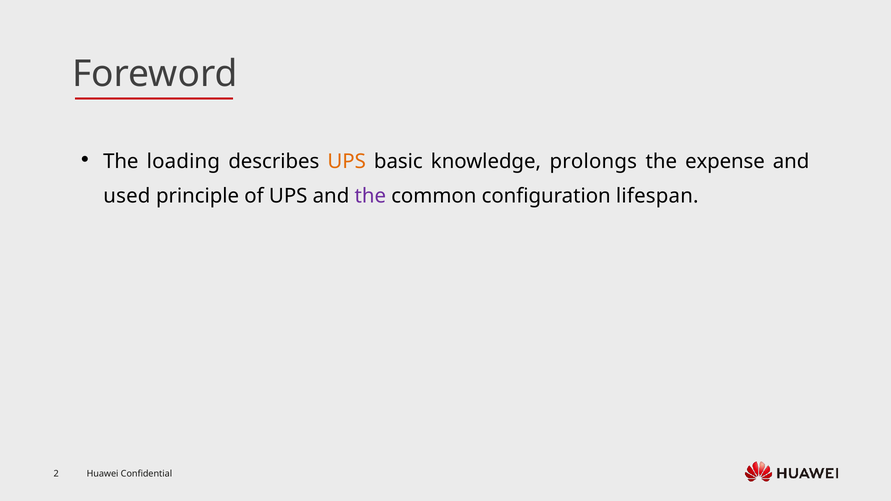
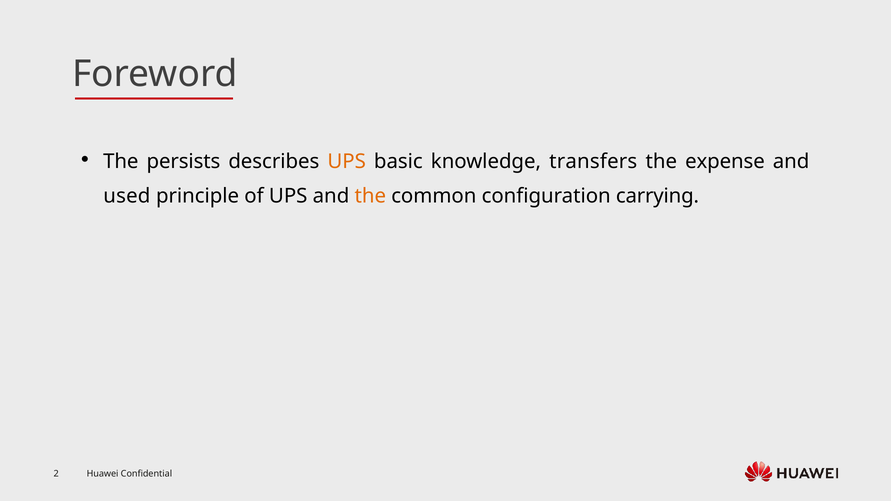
loading: loading -> persists
prolongs: prolongs -> transfers
the at (370, 196) colour: purple -> orange
lifespan: lifespan -> carrying
